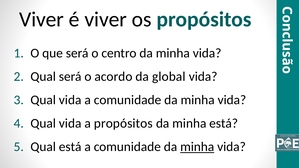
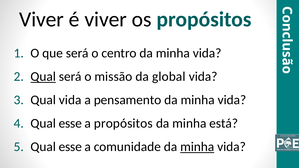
Qual at (43, 77) underline: none -> present
acordo: acordo -> missão
comunidade at (128, 100): comunidade -> pensamento
vida at (70, 124): vida -> esse
está at (70, 147): está -> esse
